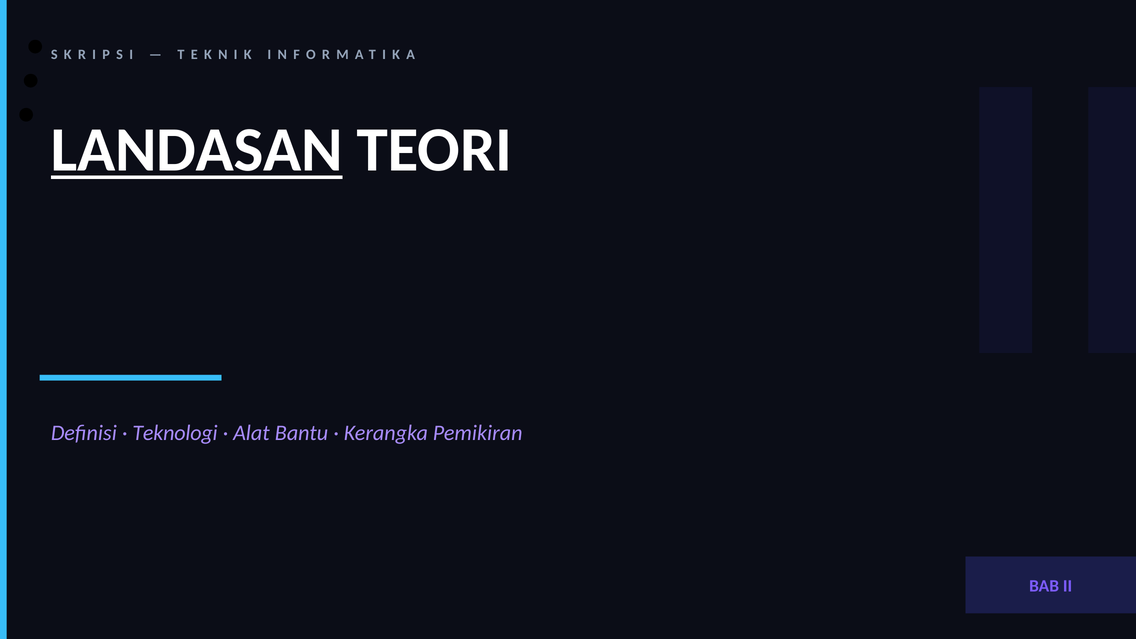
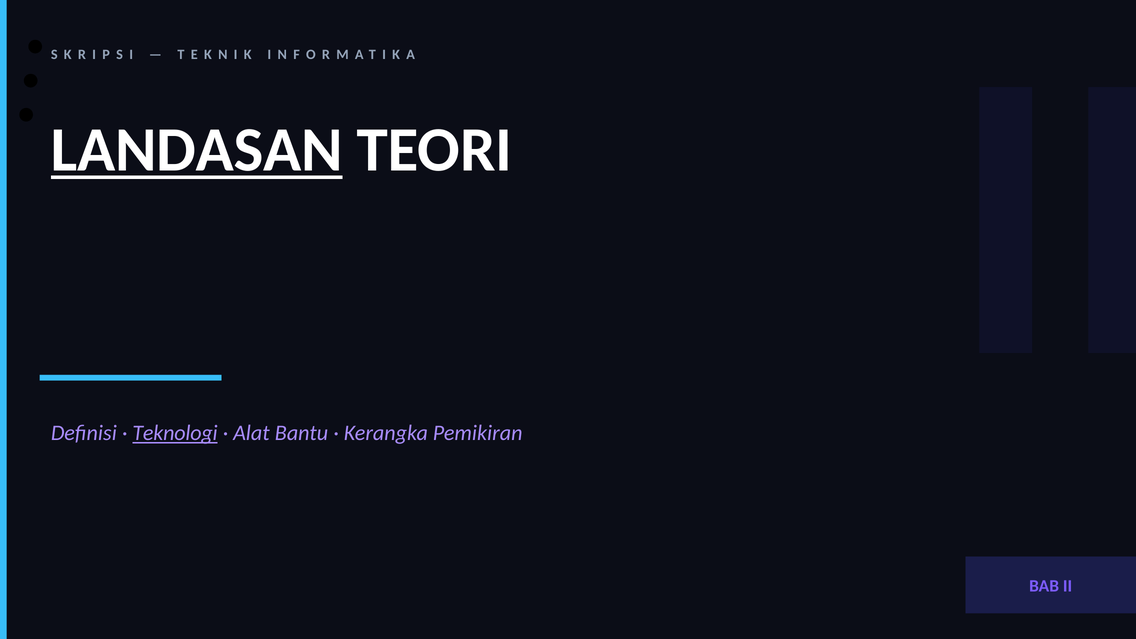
Teknologi underline: none -> present
